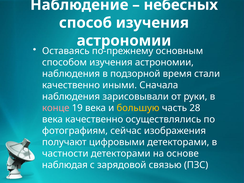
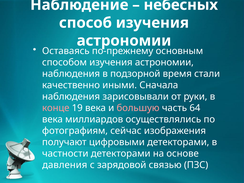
большую colour: yellow -> pink
28: 28 -> 64
века качественно: качественно -> миллиардов
наблюдая: наблюдая -> давления
